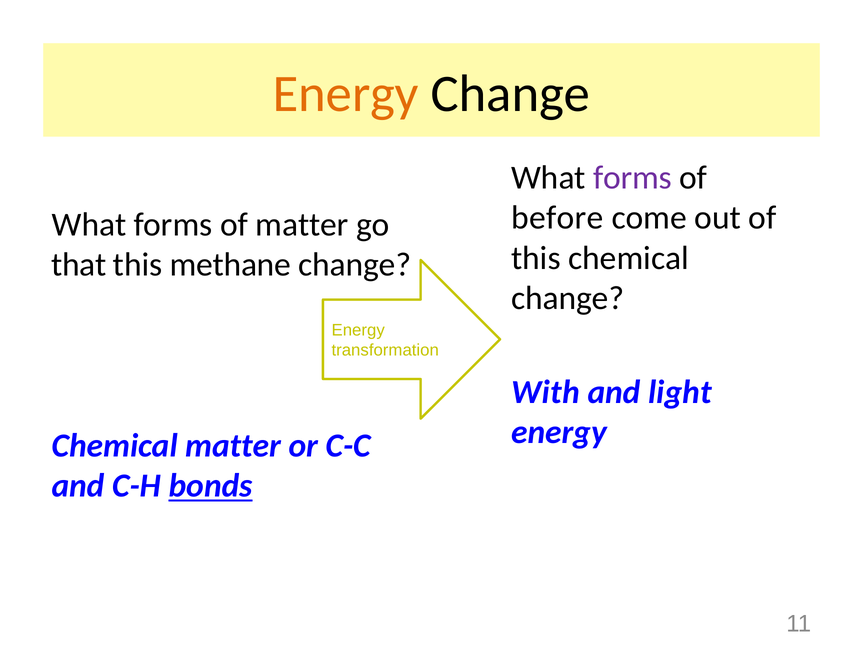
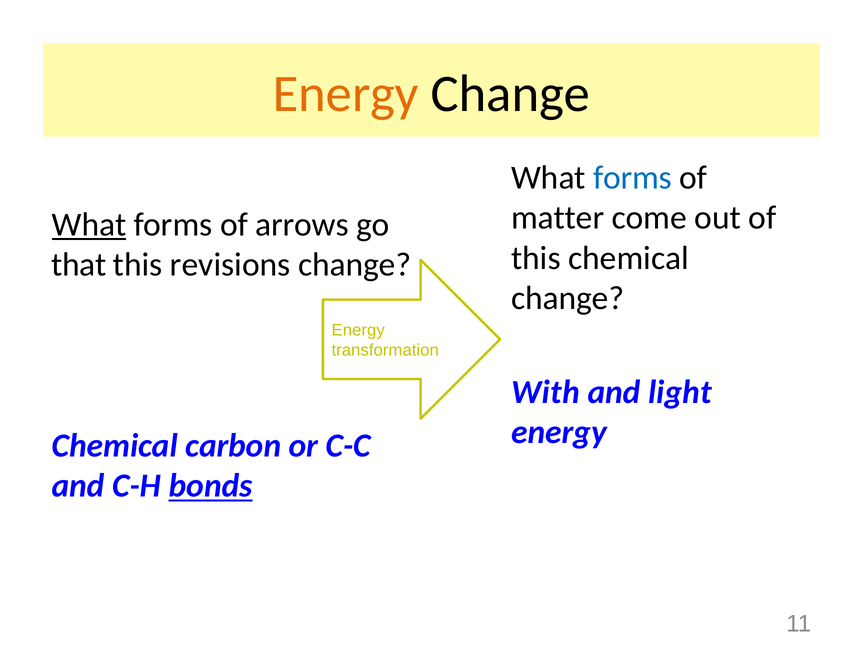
forms at (632, 178) colour: purple -> blue
before: before -> matter
What at (89, 225) underline: none -> present
of matter: matter -> arrows
methane: methane -> revisions
Chemical matter: matter -> carbon
